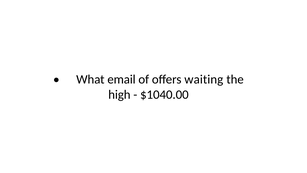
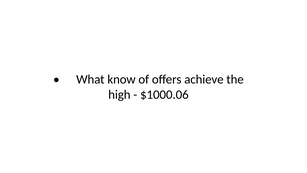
email: email -> know
waiting: waiting -> achieve
$1040.00: $1040.00 -> $1000.06
